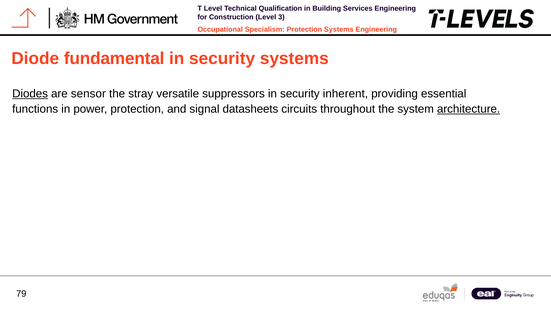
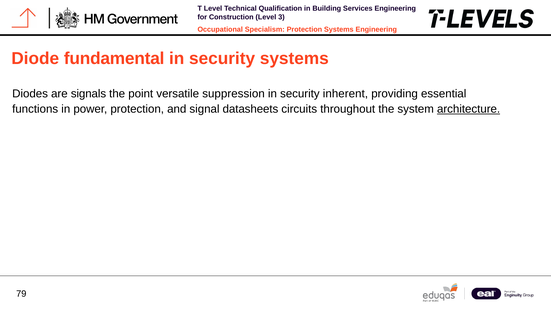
Diodes underline: present -> none
sensor: sensor -> signals
stray: stray -> point
suppressors: suppressors -> suppression
